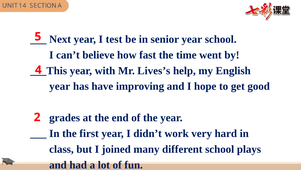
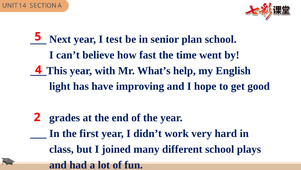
senior year: year -> plan
Lives’s: Lives’s -> What’s
year at (60, 86): year -> light
